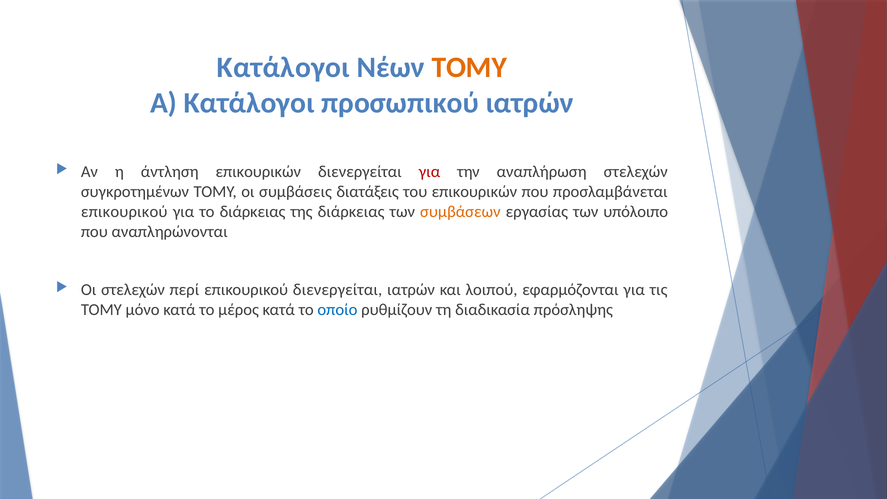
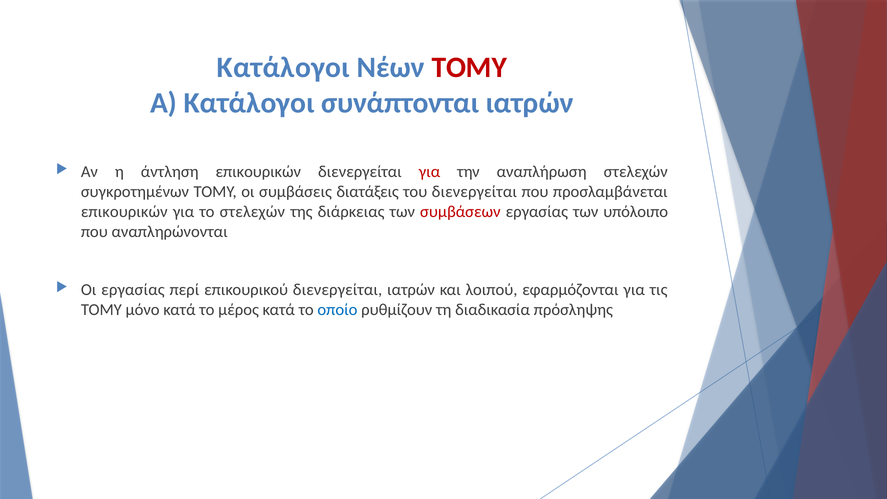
ΤΟΜΥ at (469, 68) colour: orange -> red
προσωπικού: προσωπικού -> συνάπτονται
του επικουρικών: επικουρικών -> διενεργείται
επικουρικού at (124, 212): επικουρικού -> επικουρικών
το διάρκειας: διάρκειας -> στελεχών
συμβάσεων colour: orange -> red
Οι στελεχών: στελεχών -> εργασίας
